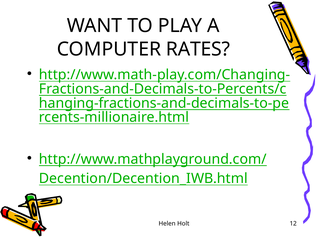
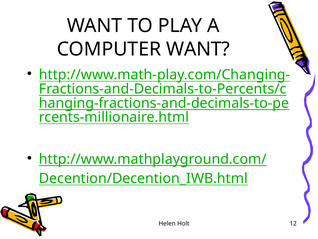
COMPUTER RATES: RATES -> WANT
